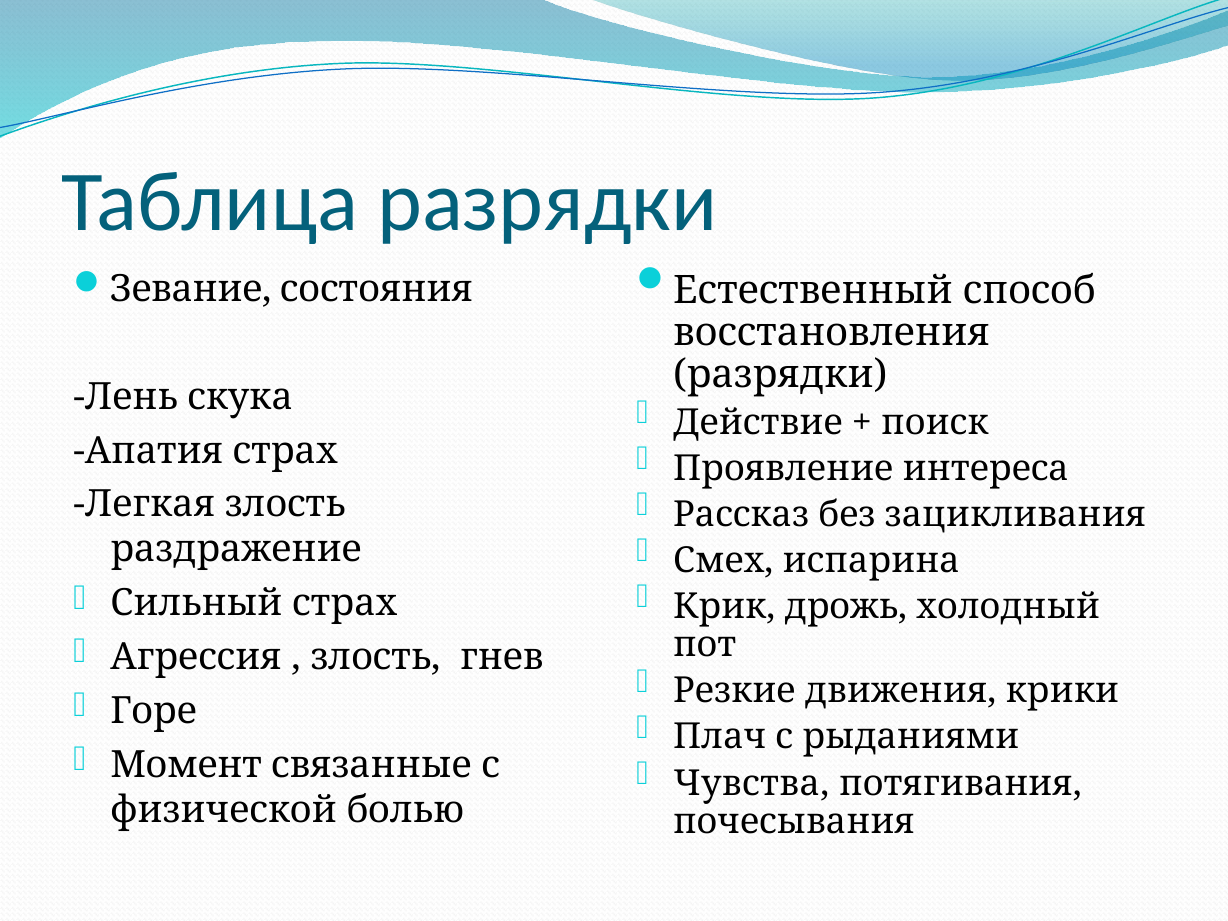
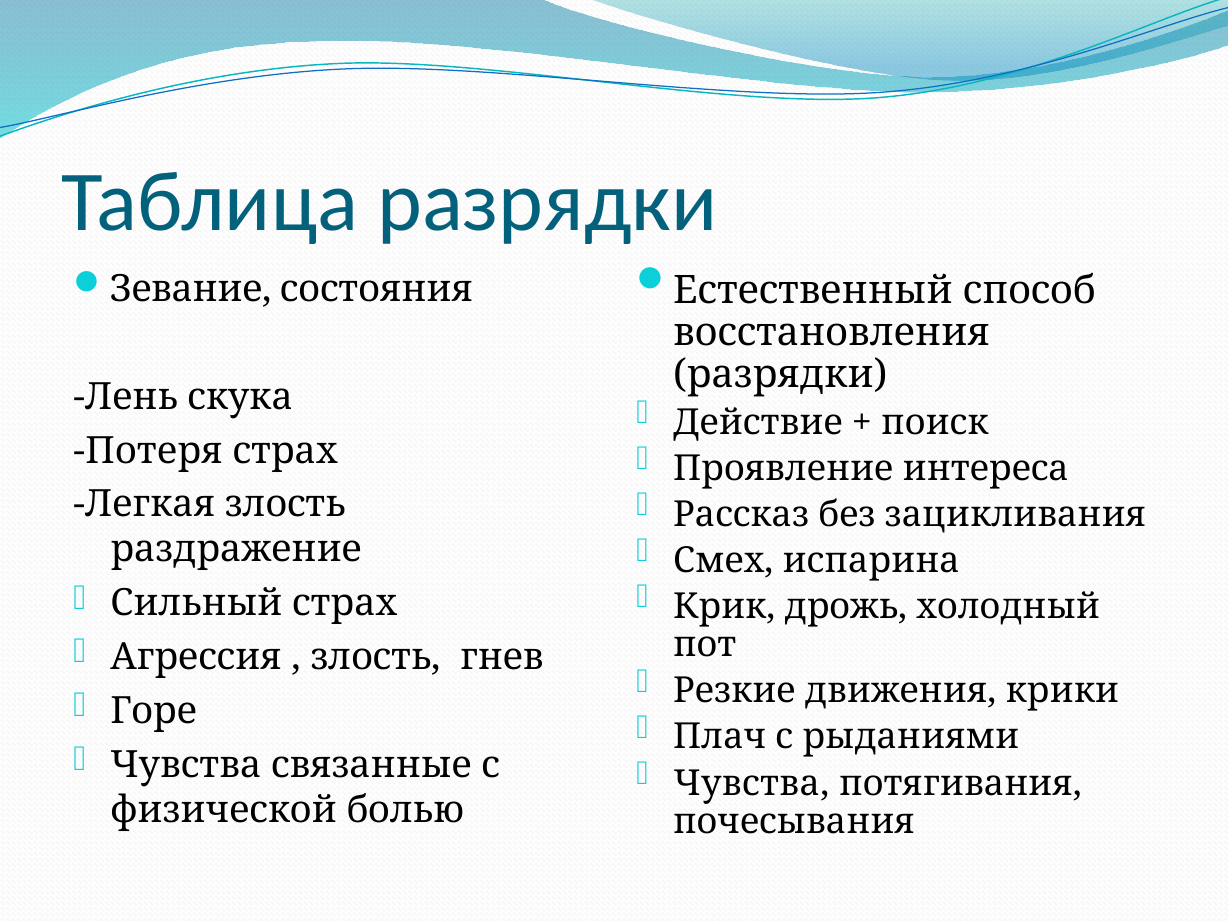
Апатия: Апатия -> Потеря
Момент at (186, 765): Момент -> Чувства
